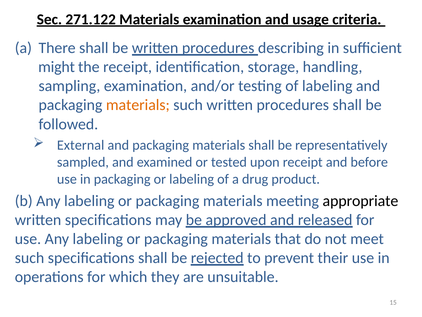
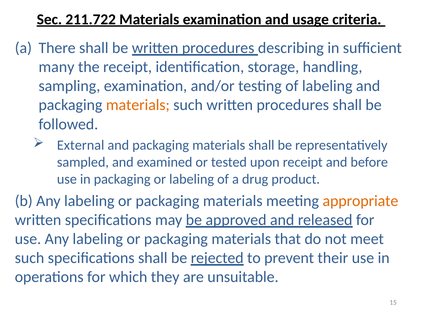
271.122: 271.122 -> 211.722
might: might -> many
appropriate colour: black -> orange
